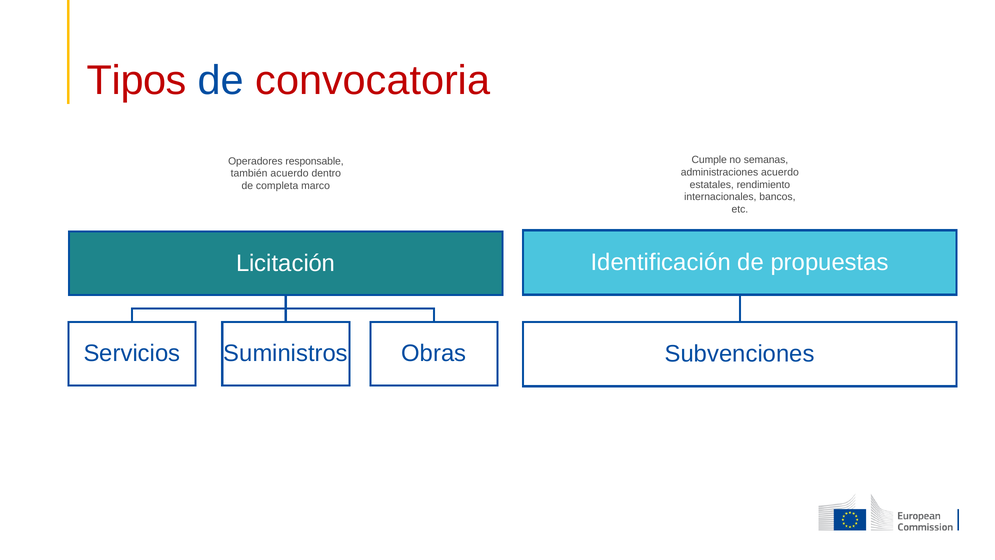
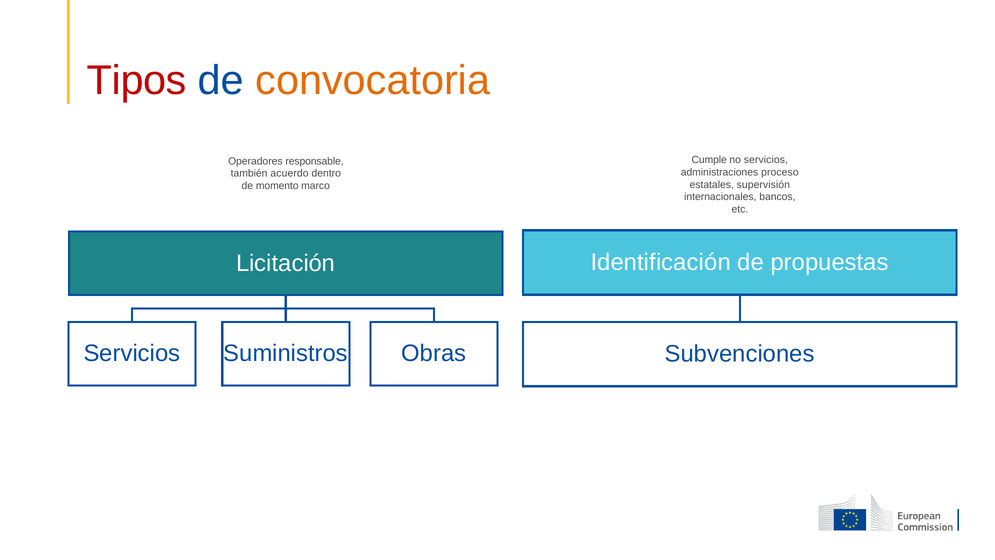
convocatoria colour: red -> orange
no semanas: semanas -> servicios
administraciones acuerdo: acuerdo -> proceso
rendimiento: rendimiento -> supervisión
completa: completa -> momento
